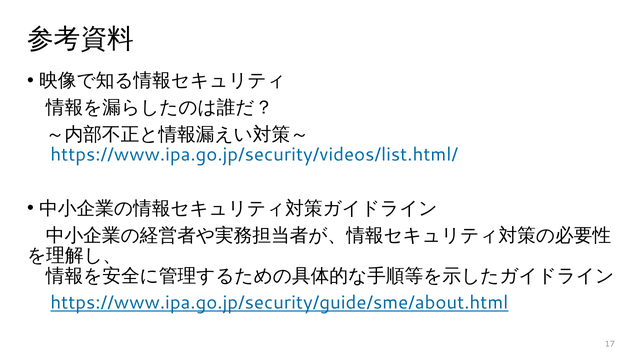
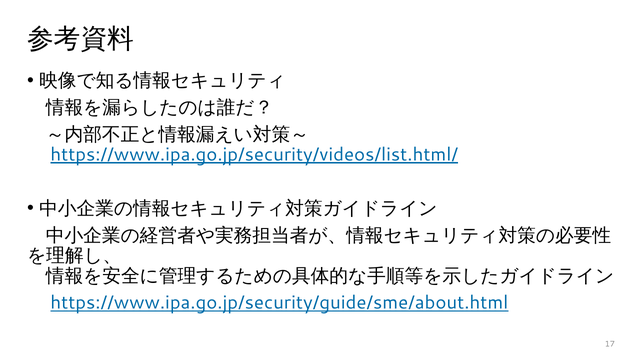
https://www.ipa.go.jp/security/videos/list.html/ underline: none -> present
